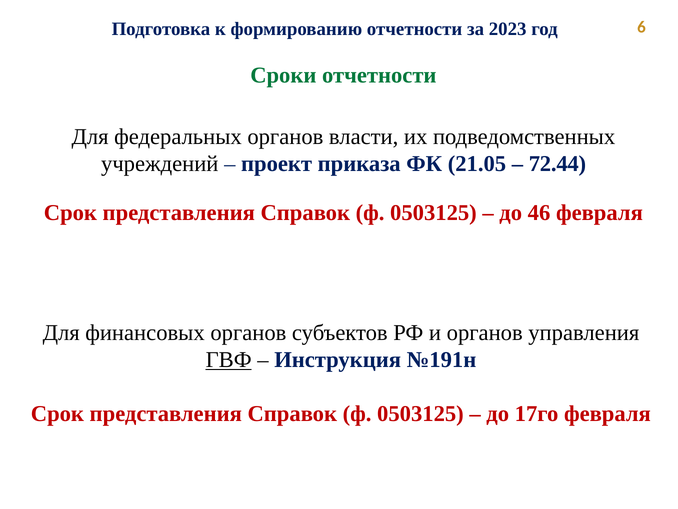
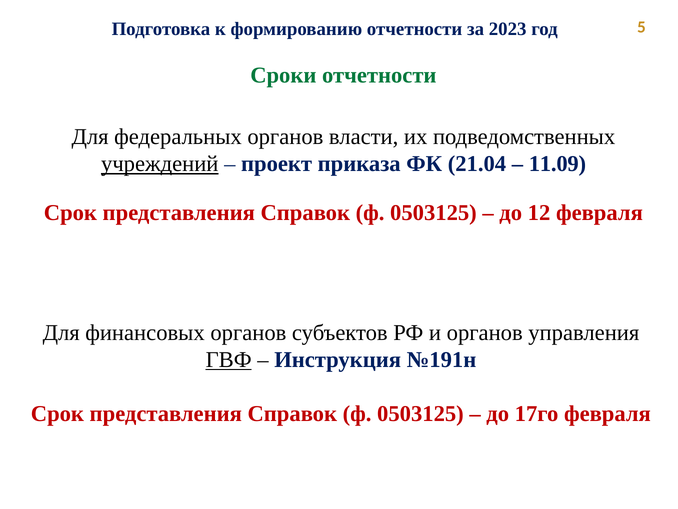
6: 6 -> 5
учреждений underline: none -> present
21.05: 21.05 -> 21.04
72.44: 72.44 -> 11.09
46: 46 -> 12
